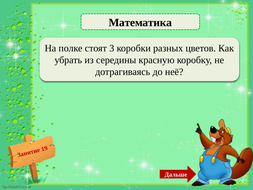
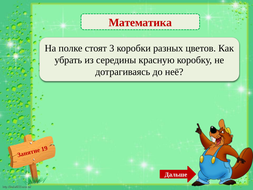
Математика colour: black -> red
